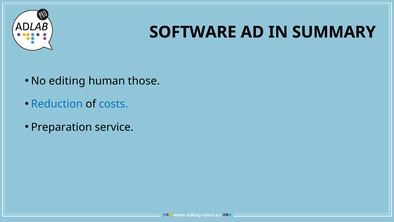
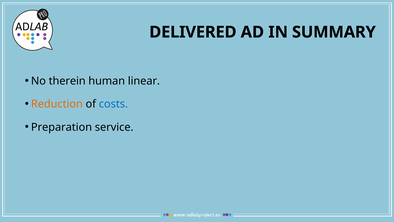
SOFTWARE: SOFTWARE -> DELIVERED
editing: editing -> therein
those: those -> linear
Reduction colour: blue -> orange
